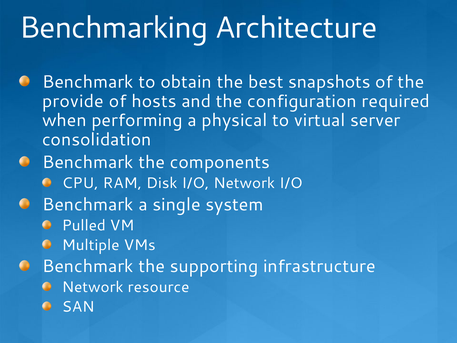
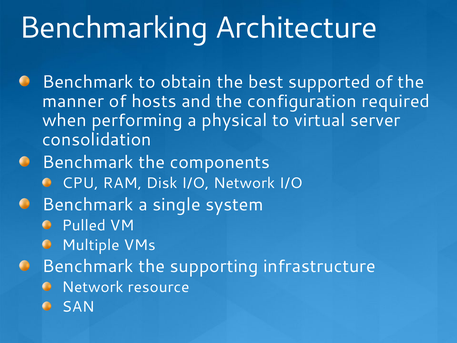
snapshots: snapshots -> supported
provide: provide -> manner
